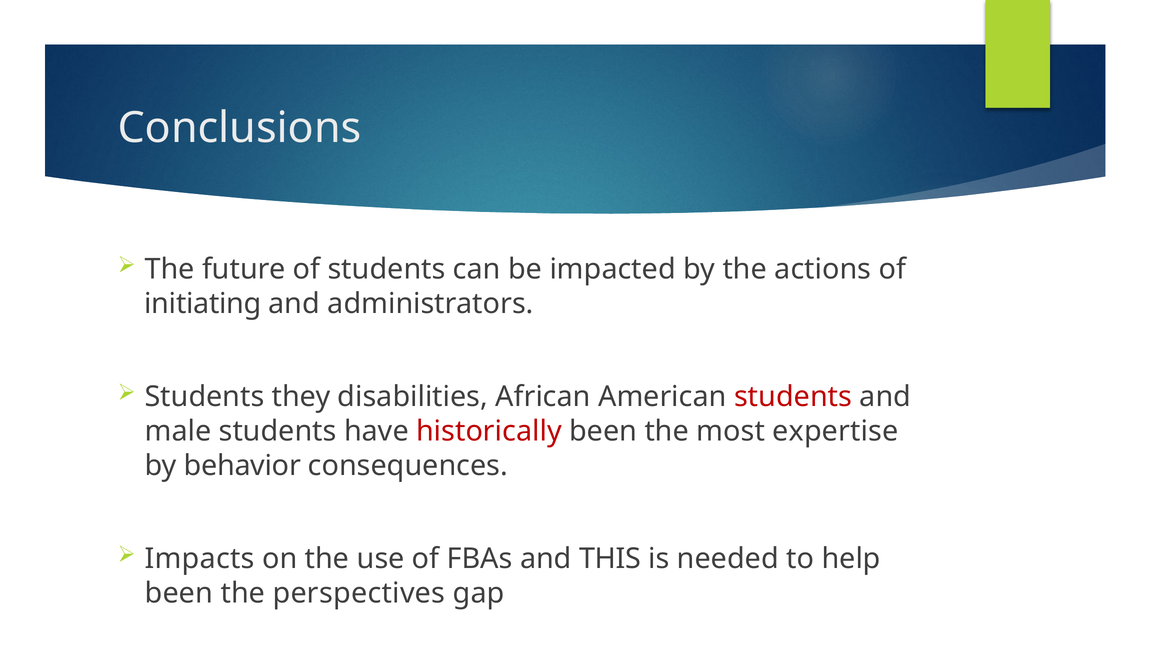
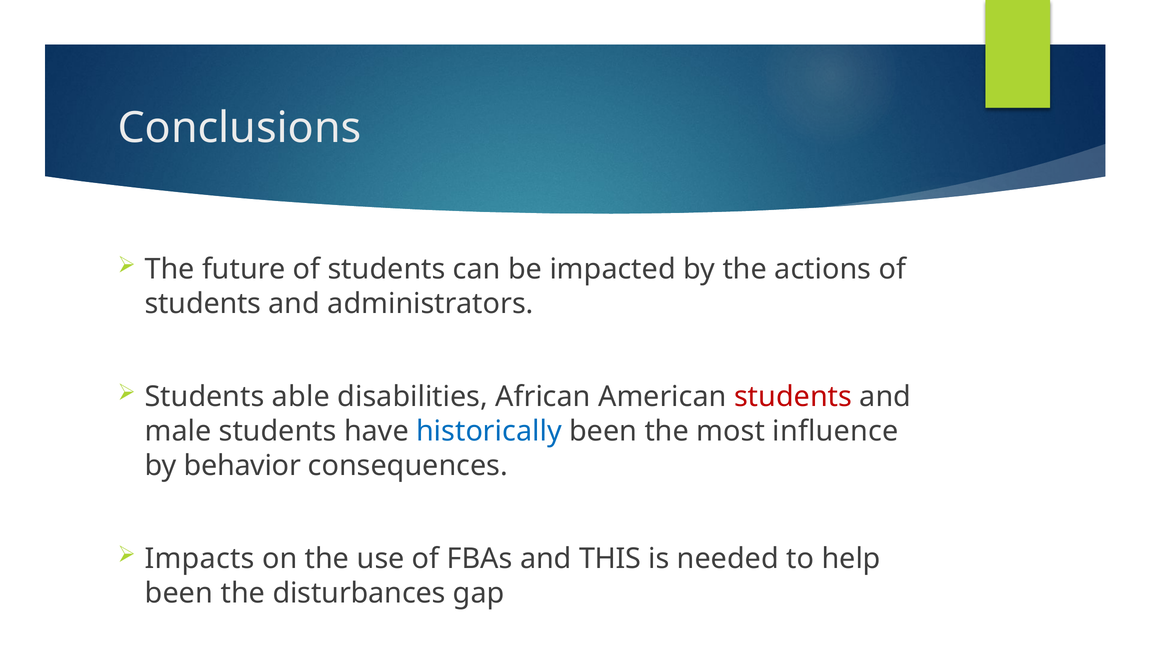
initiating at (203, 304): initiating -> students
they: they -> able
historically colour: red -> blue
expertise: expertise -> influence
perspectives: perspectives -> disturbances
